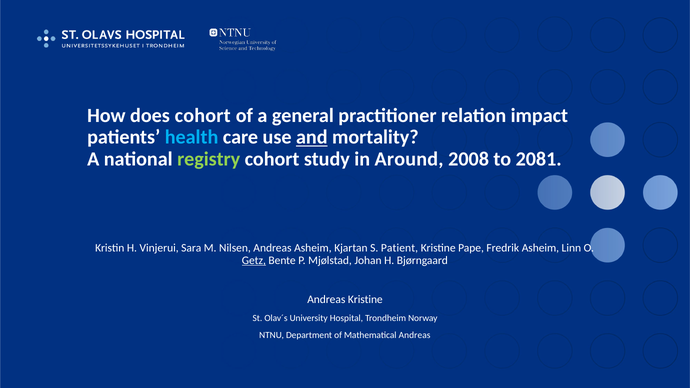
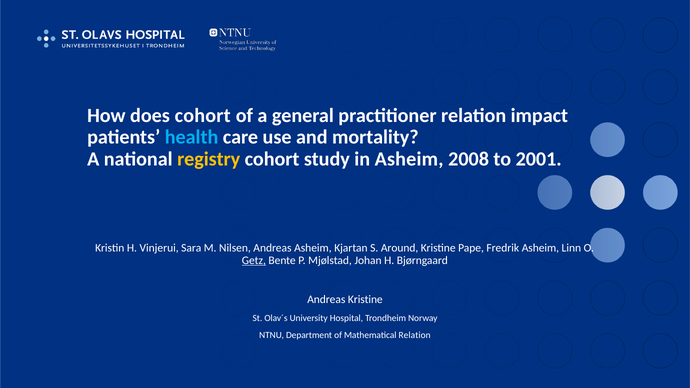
and underline: present -> none
registry colour: light green -> yellow
in Around: Around -> Asheim
2081: 2081 -> 2001
Patient: Patient -> Around
Mathematical Andreas: Andreas -> Relation
